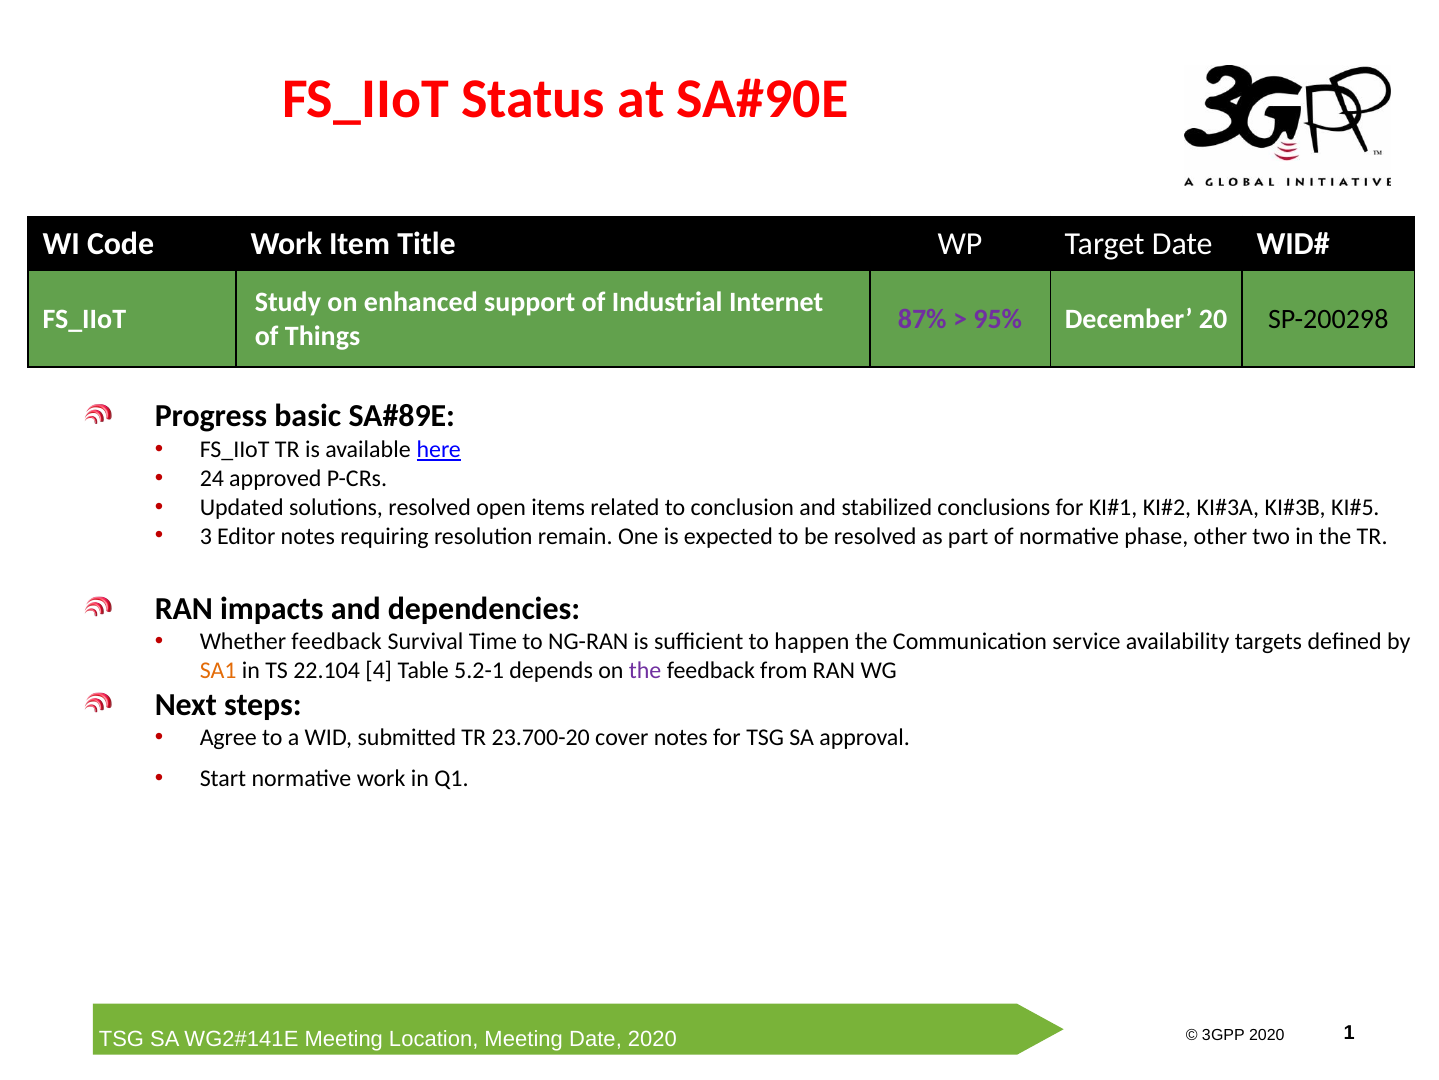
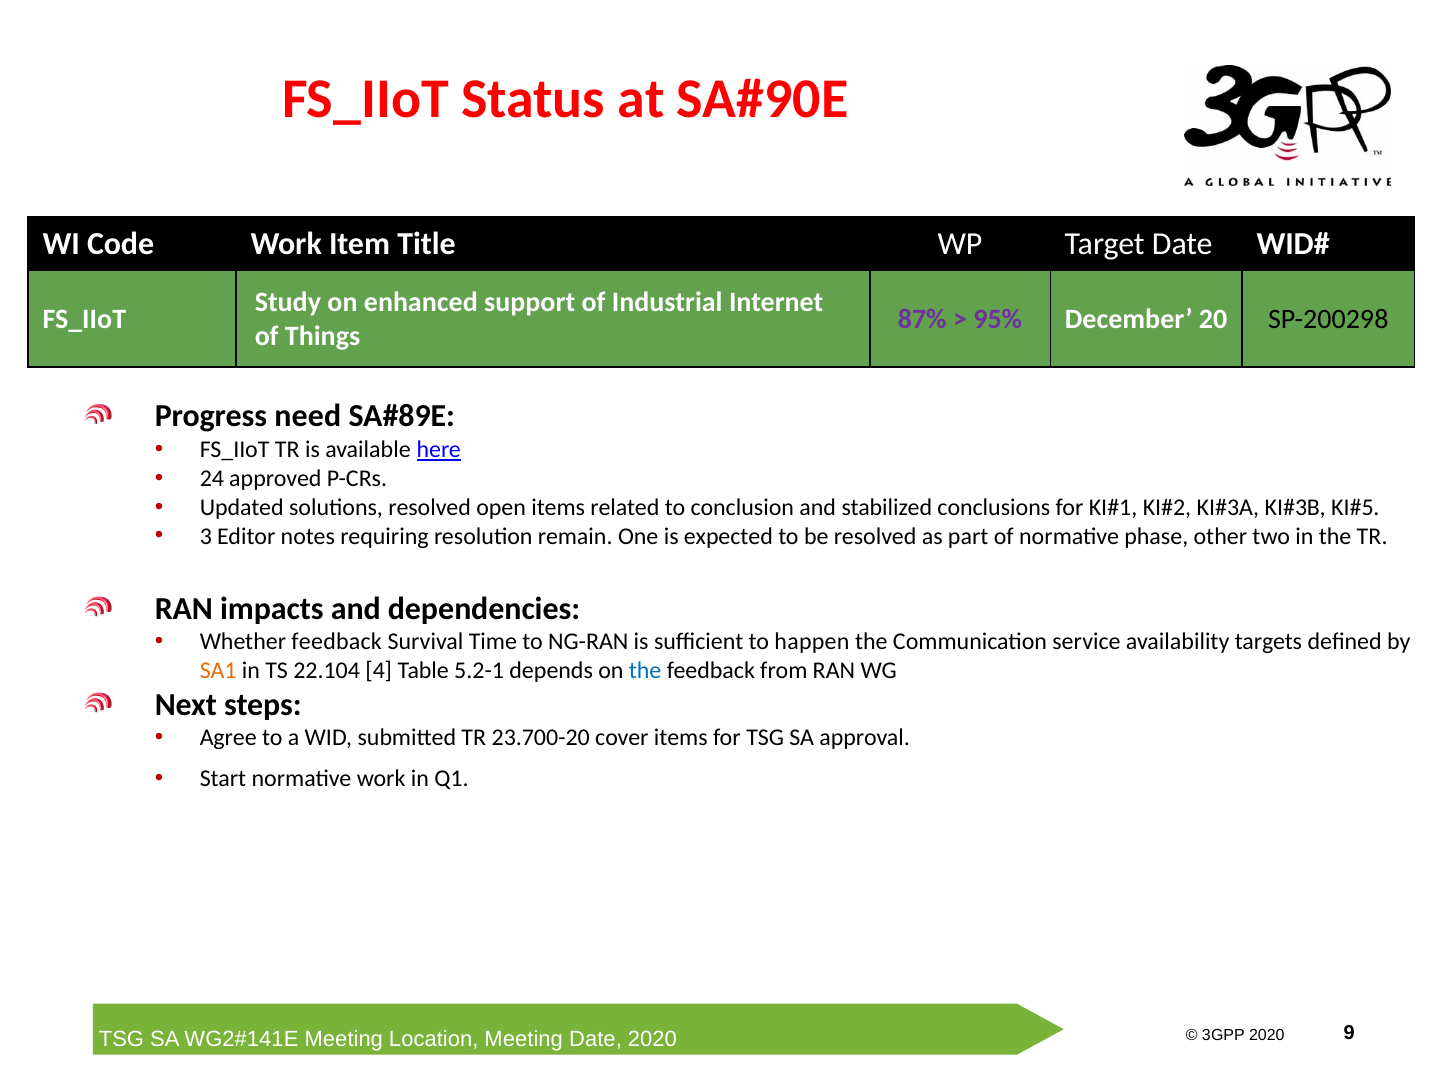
basic: basic -> need
the at (645, 670) colour: purple -> blue
cover notes: notes -> items
1: 1 -> 9
